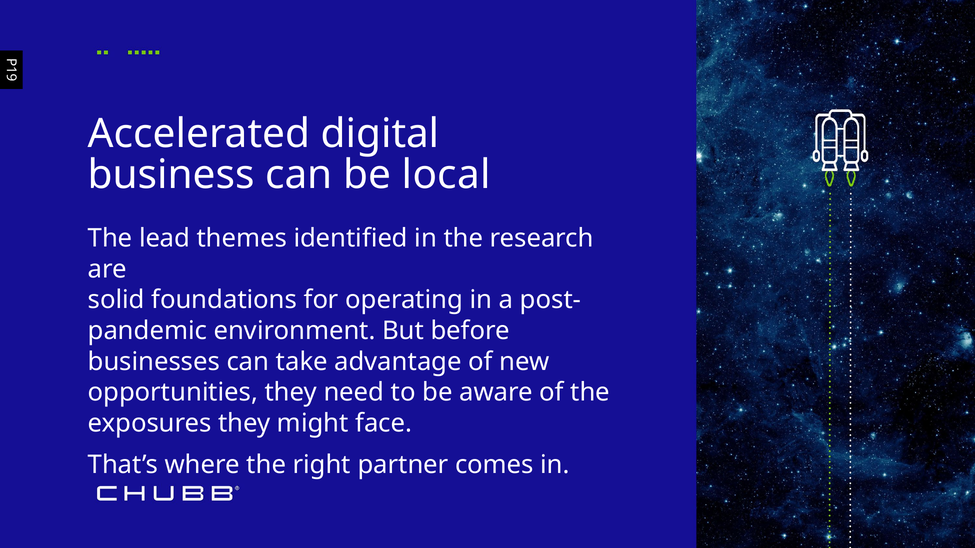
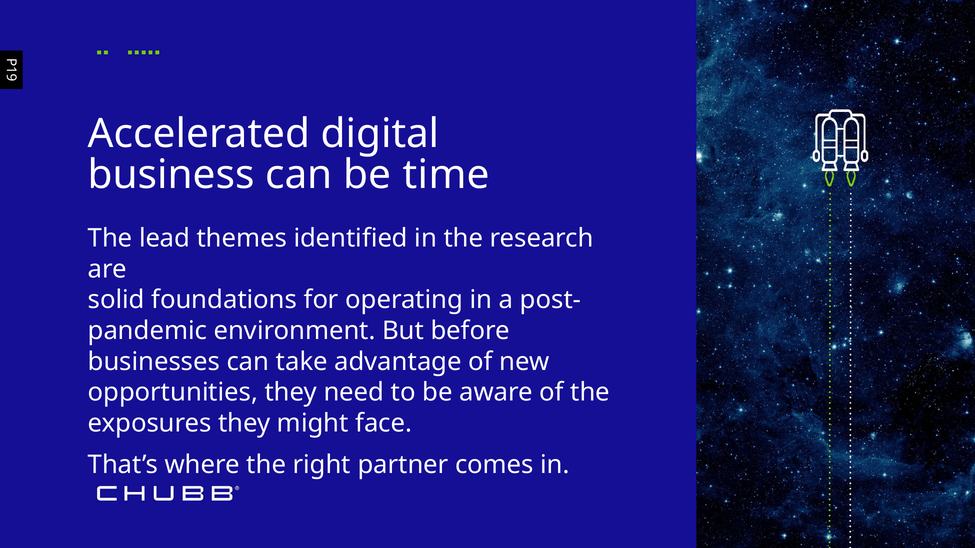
local: local -> time
